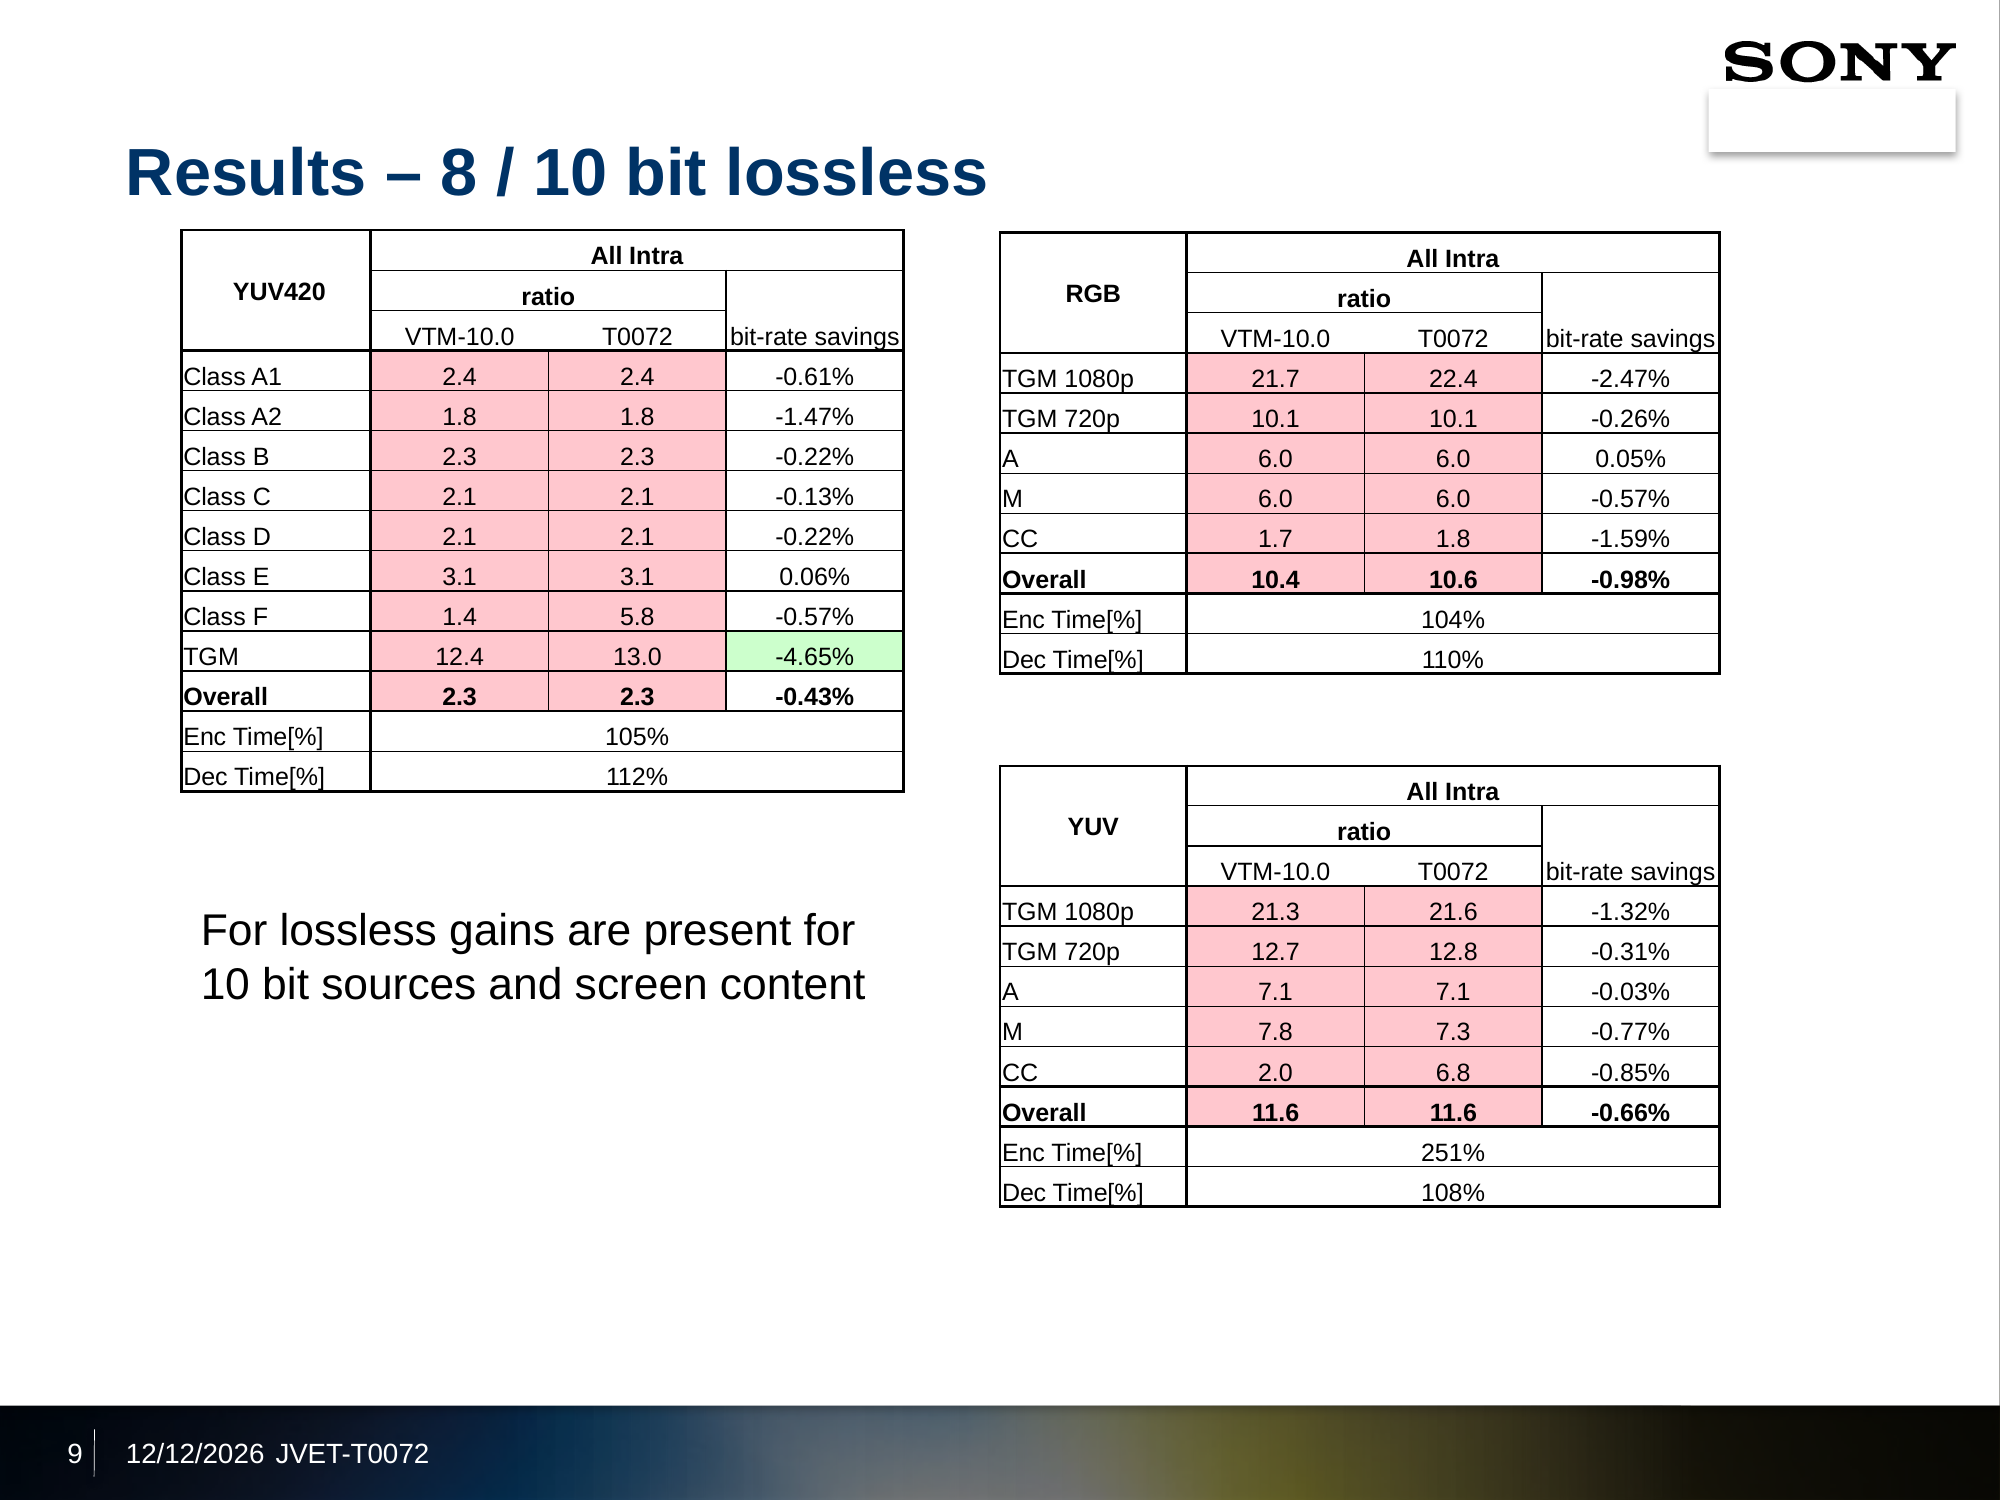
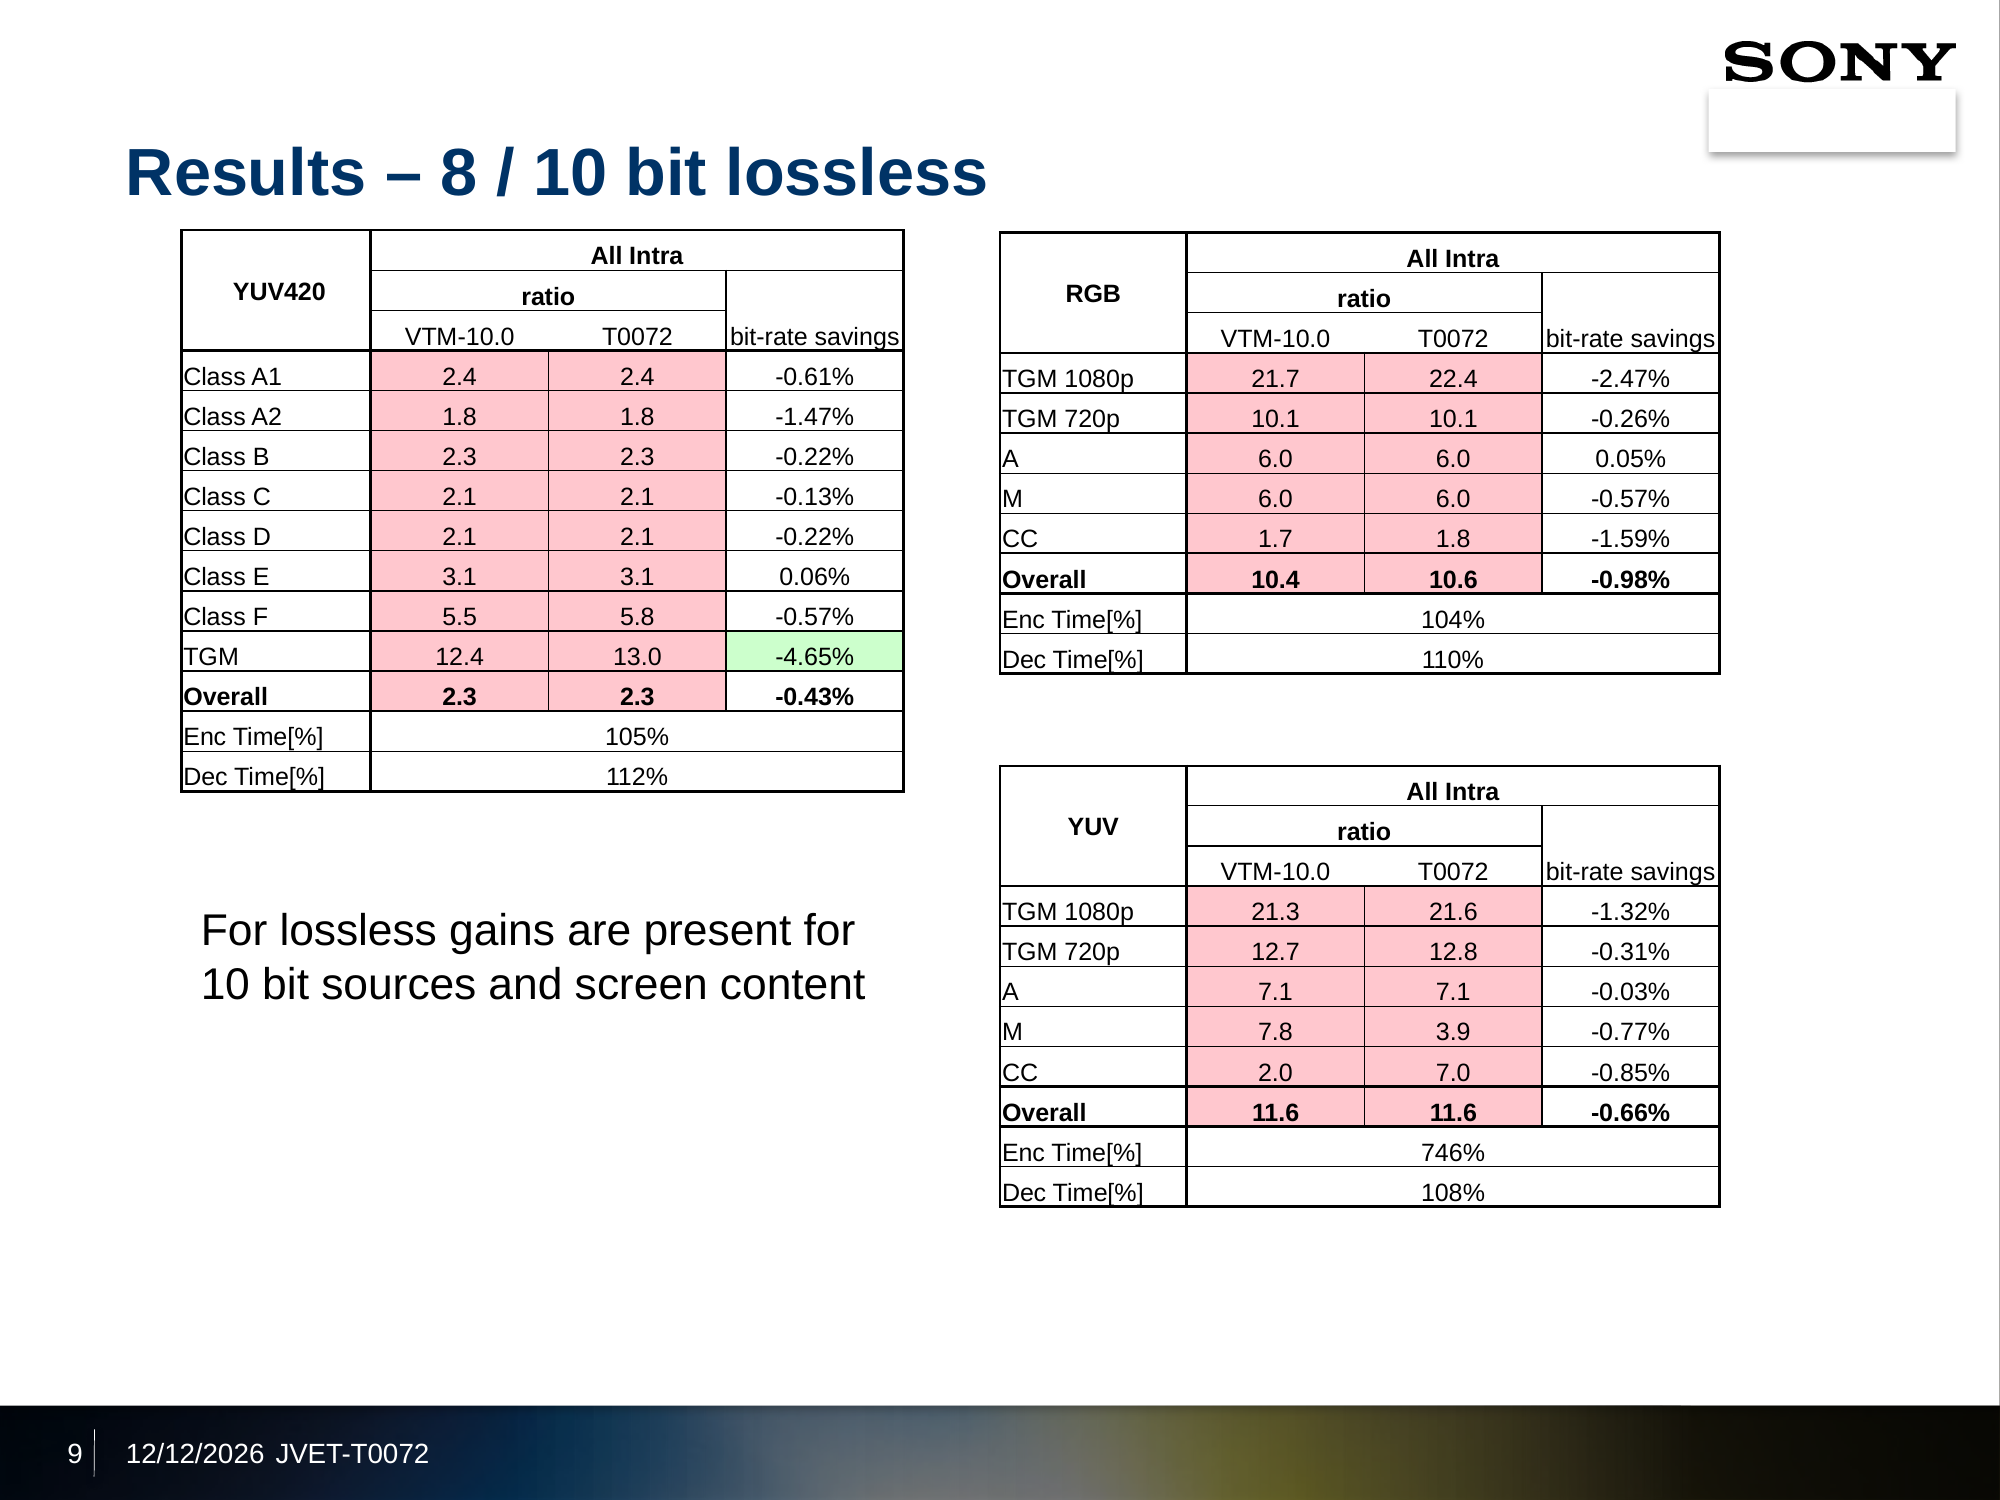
1.4: 1.4 -> 5.5
7.3: 7.3 -> 3.9
6.8: 6.8 -> 7.0
251%: 251% -> 746%
